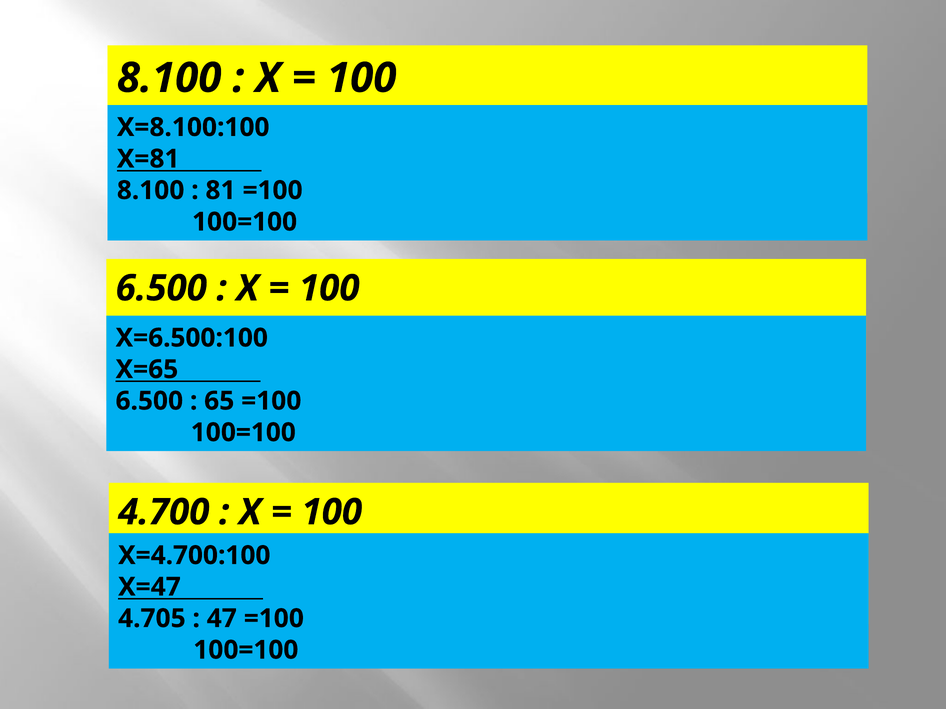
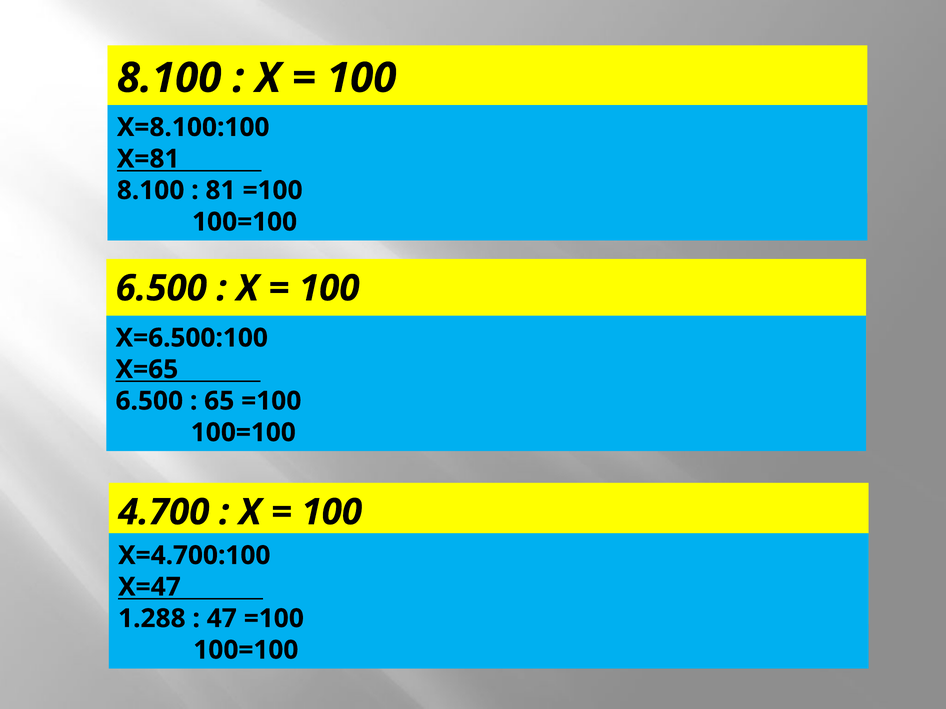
4.705: 4.705 -> 1.288
